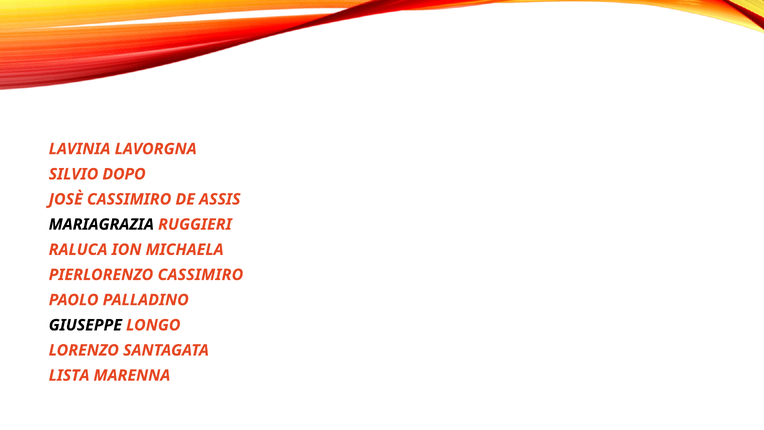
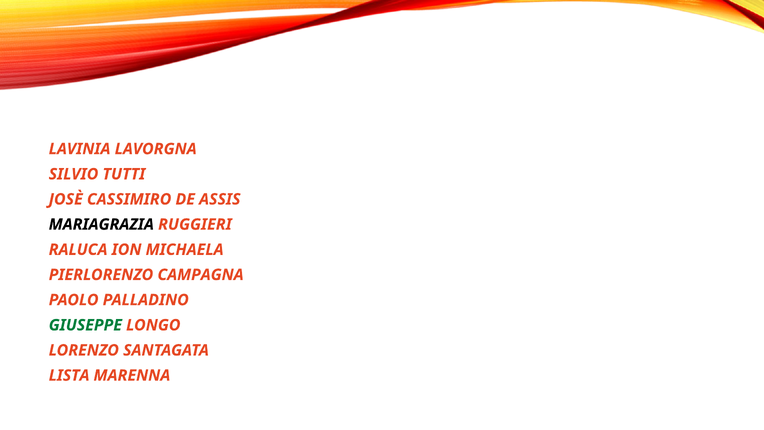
DOPO: DOPO -> TUTTI
PIERLORENZO CASSIMIRO: CASSIMIRO -> CAMPAGNA
GIUSEPPE colour: black -> green
